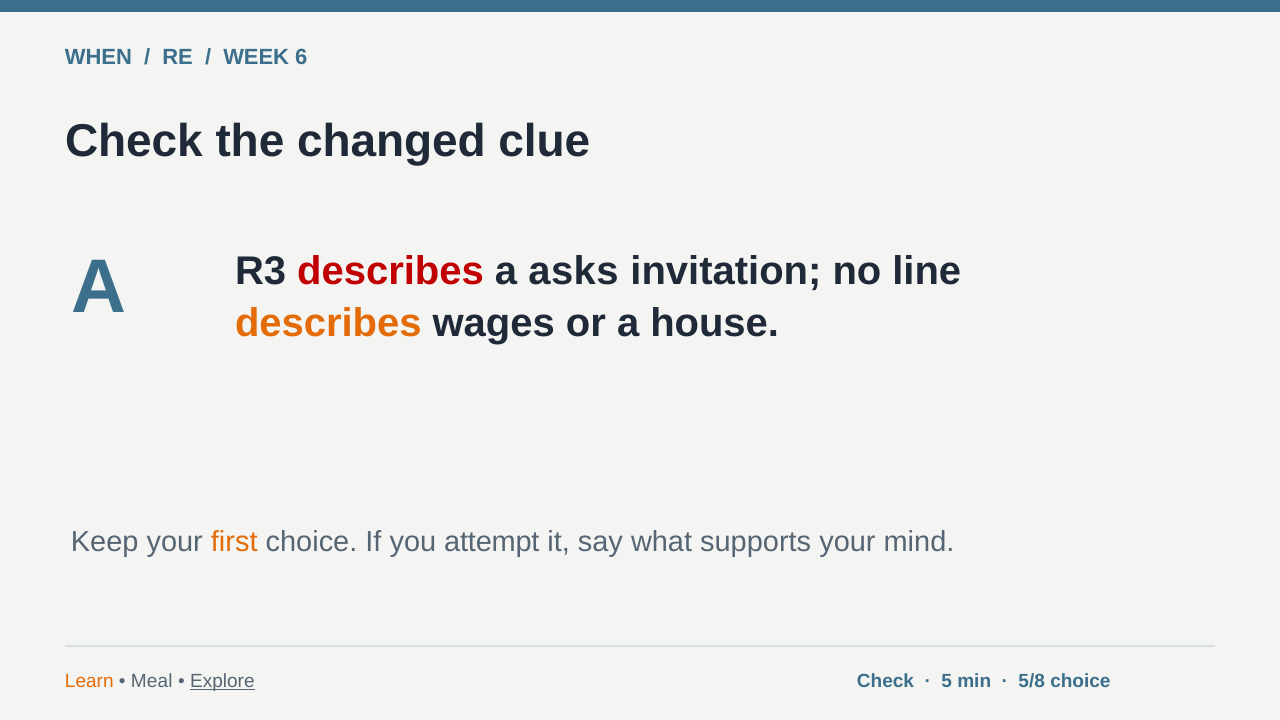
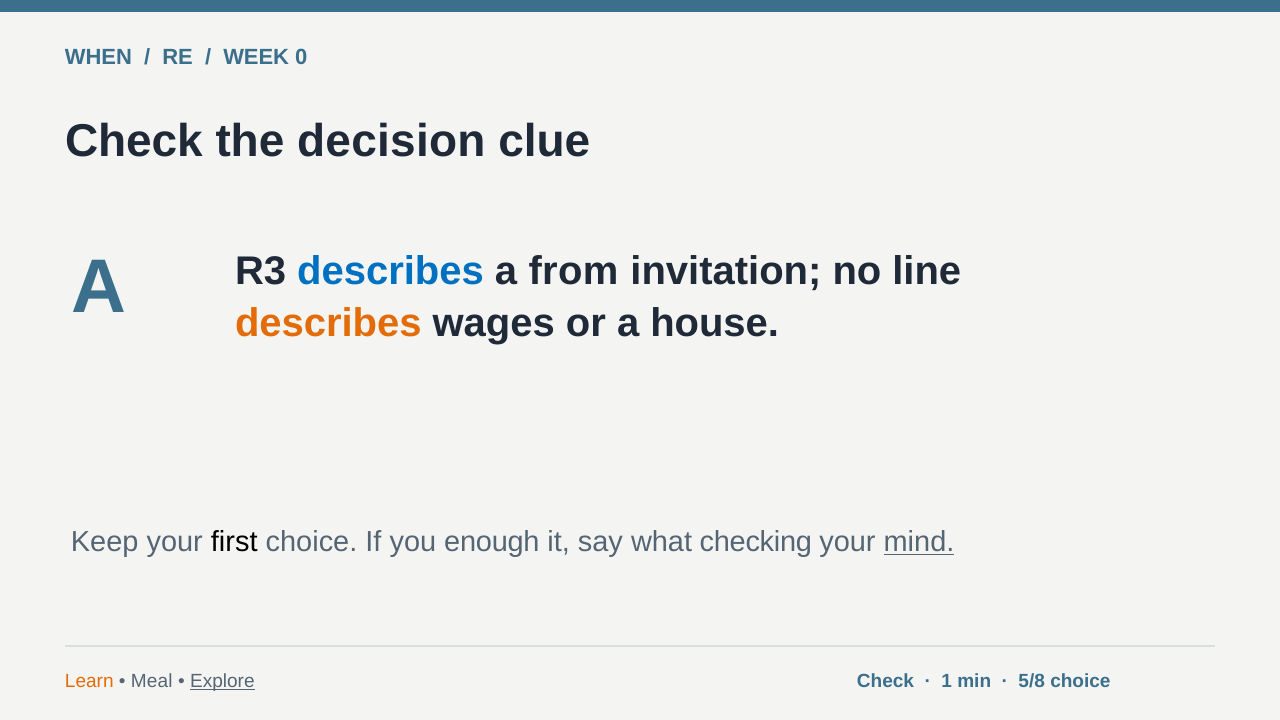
6: 6 -> 0
changed: changed -> decision
describes at (391, 272) colour: red -> blue
asks: asks -> from
first colour: orange -> black
attempt: attempt -> enough
supports: supports -> checking
mind underline: none -> present
5: 5 -> 1
